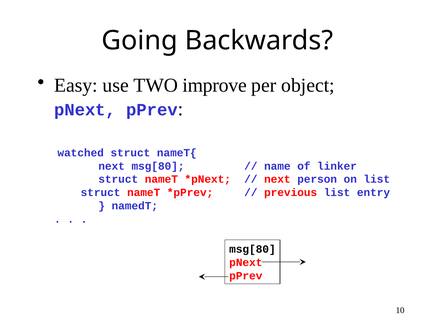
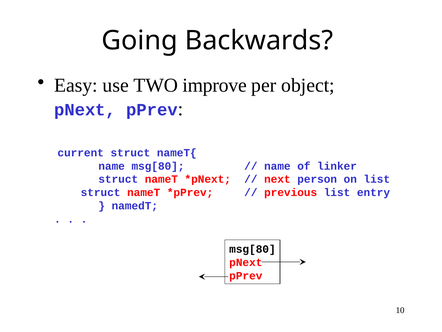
watched: watched -> current
next at (112, 166): next -> name
